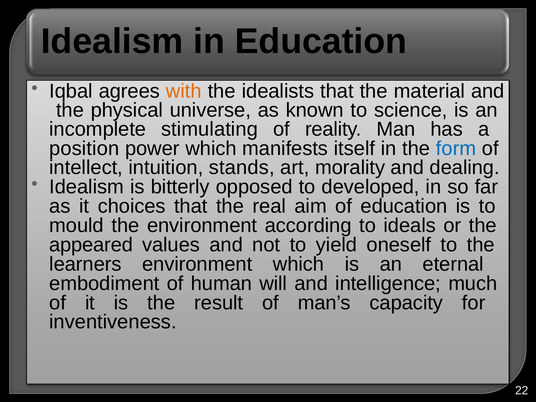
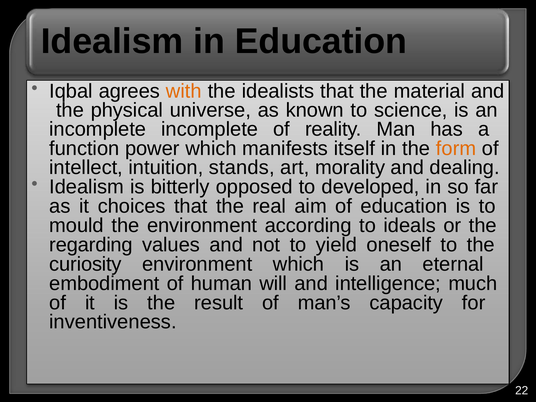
incomplete stimulating: stimulating -> incomplete
position: position -> function
form colour: blue -> orange
appeared: appeared -> regarding
learners: learners -> curiosity
